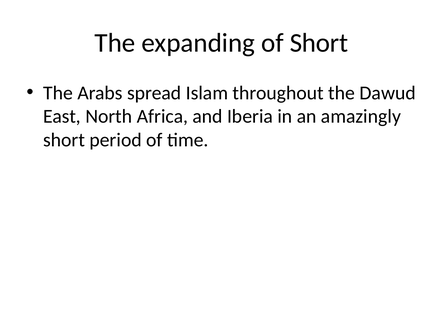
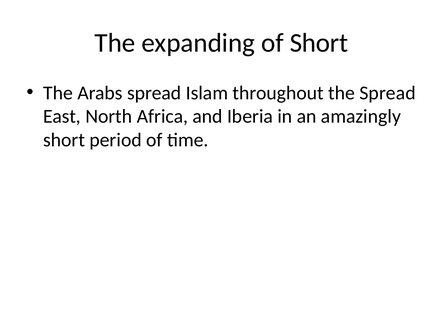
the Dawud: Dawud -> Spread
